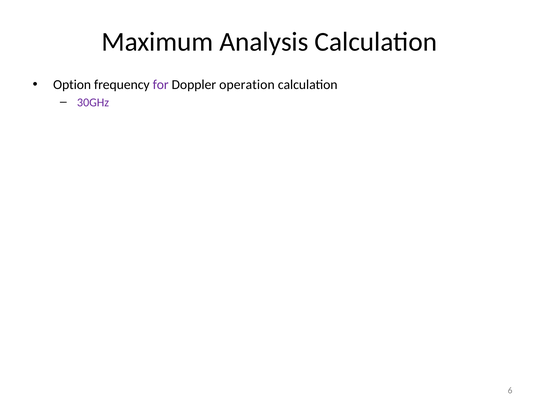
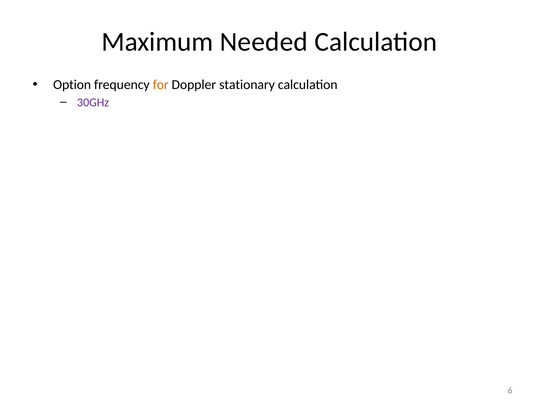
Analysis: Analysis -> Needed
for colour: purple -> orange
operation: operation -> stationary
